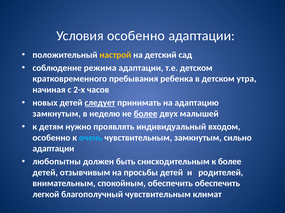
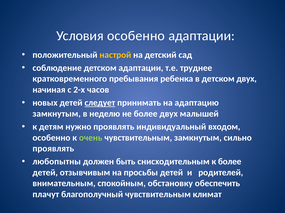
соблюдение режима: режима -> детском
т.е детском: детском -> труднее
детском утра: утра -> двух
более at (146, 114) underline: present -> none
очень colour: light blue -> light green
адаптации at (53, 149): адаптации -> проявлять
спокойным обеспечить: обеспечить -> обстановку
легкой: легкой -> плачут
